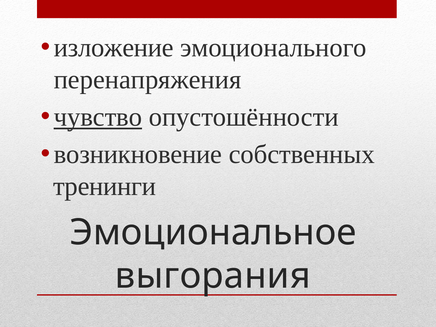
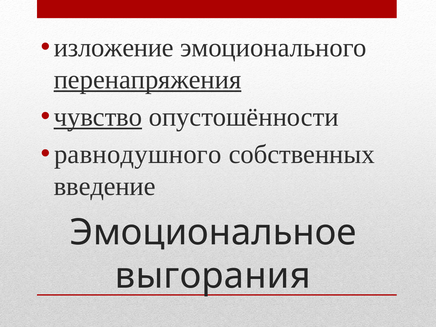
перенапряжения underline: none -> present
возникновение: возникновение -> равнодушного
тренинги: тренинги -> введение
